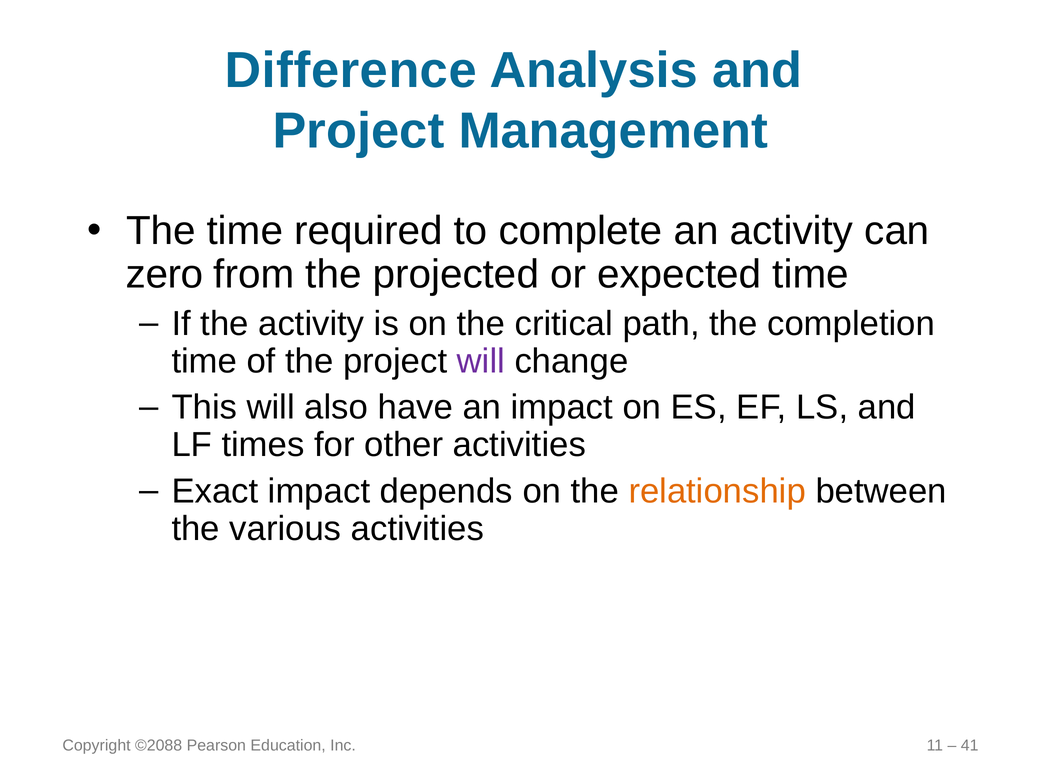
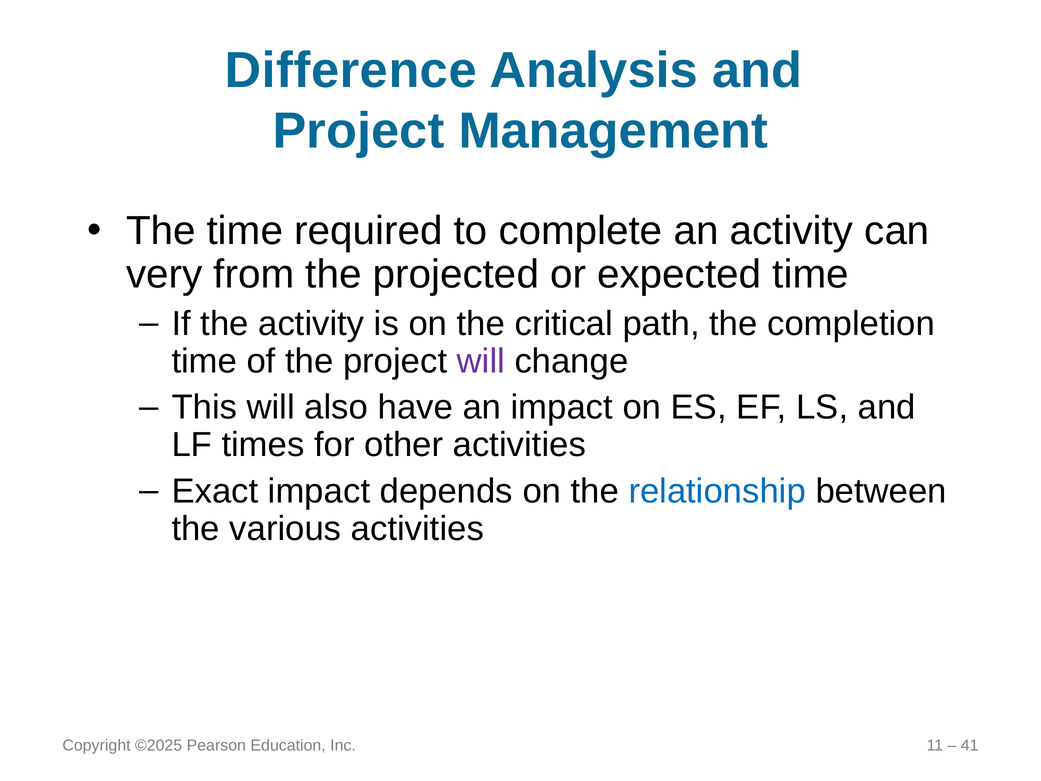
zero: zero -> very
relationship colour: orange -> blue
©2088: ©2088 -> ©2025
